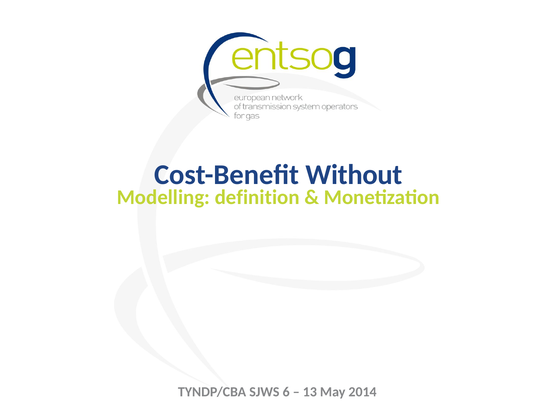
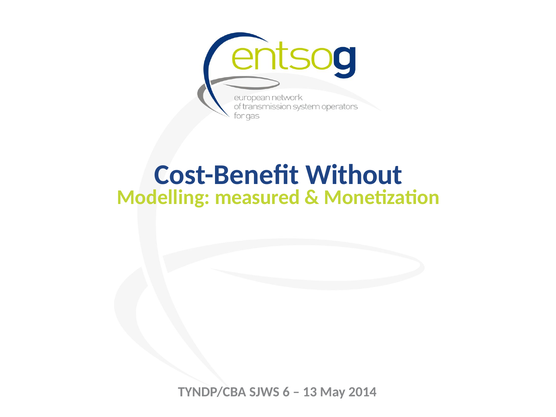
definition: definition -> measured
